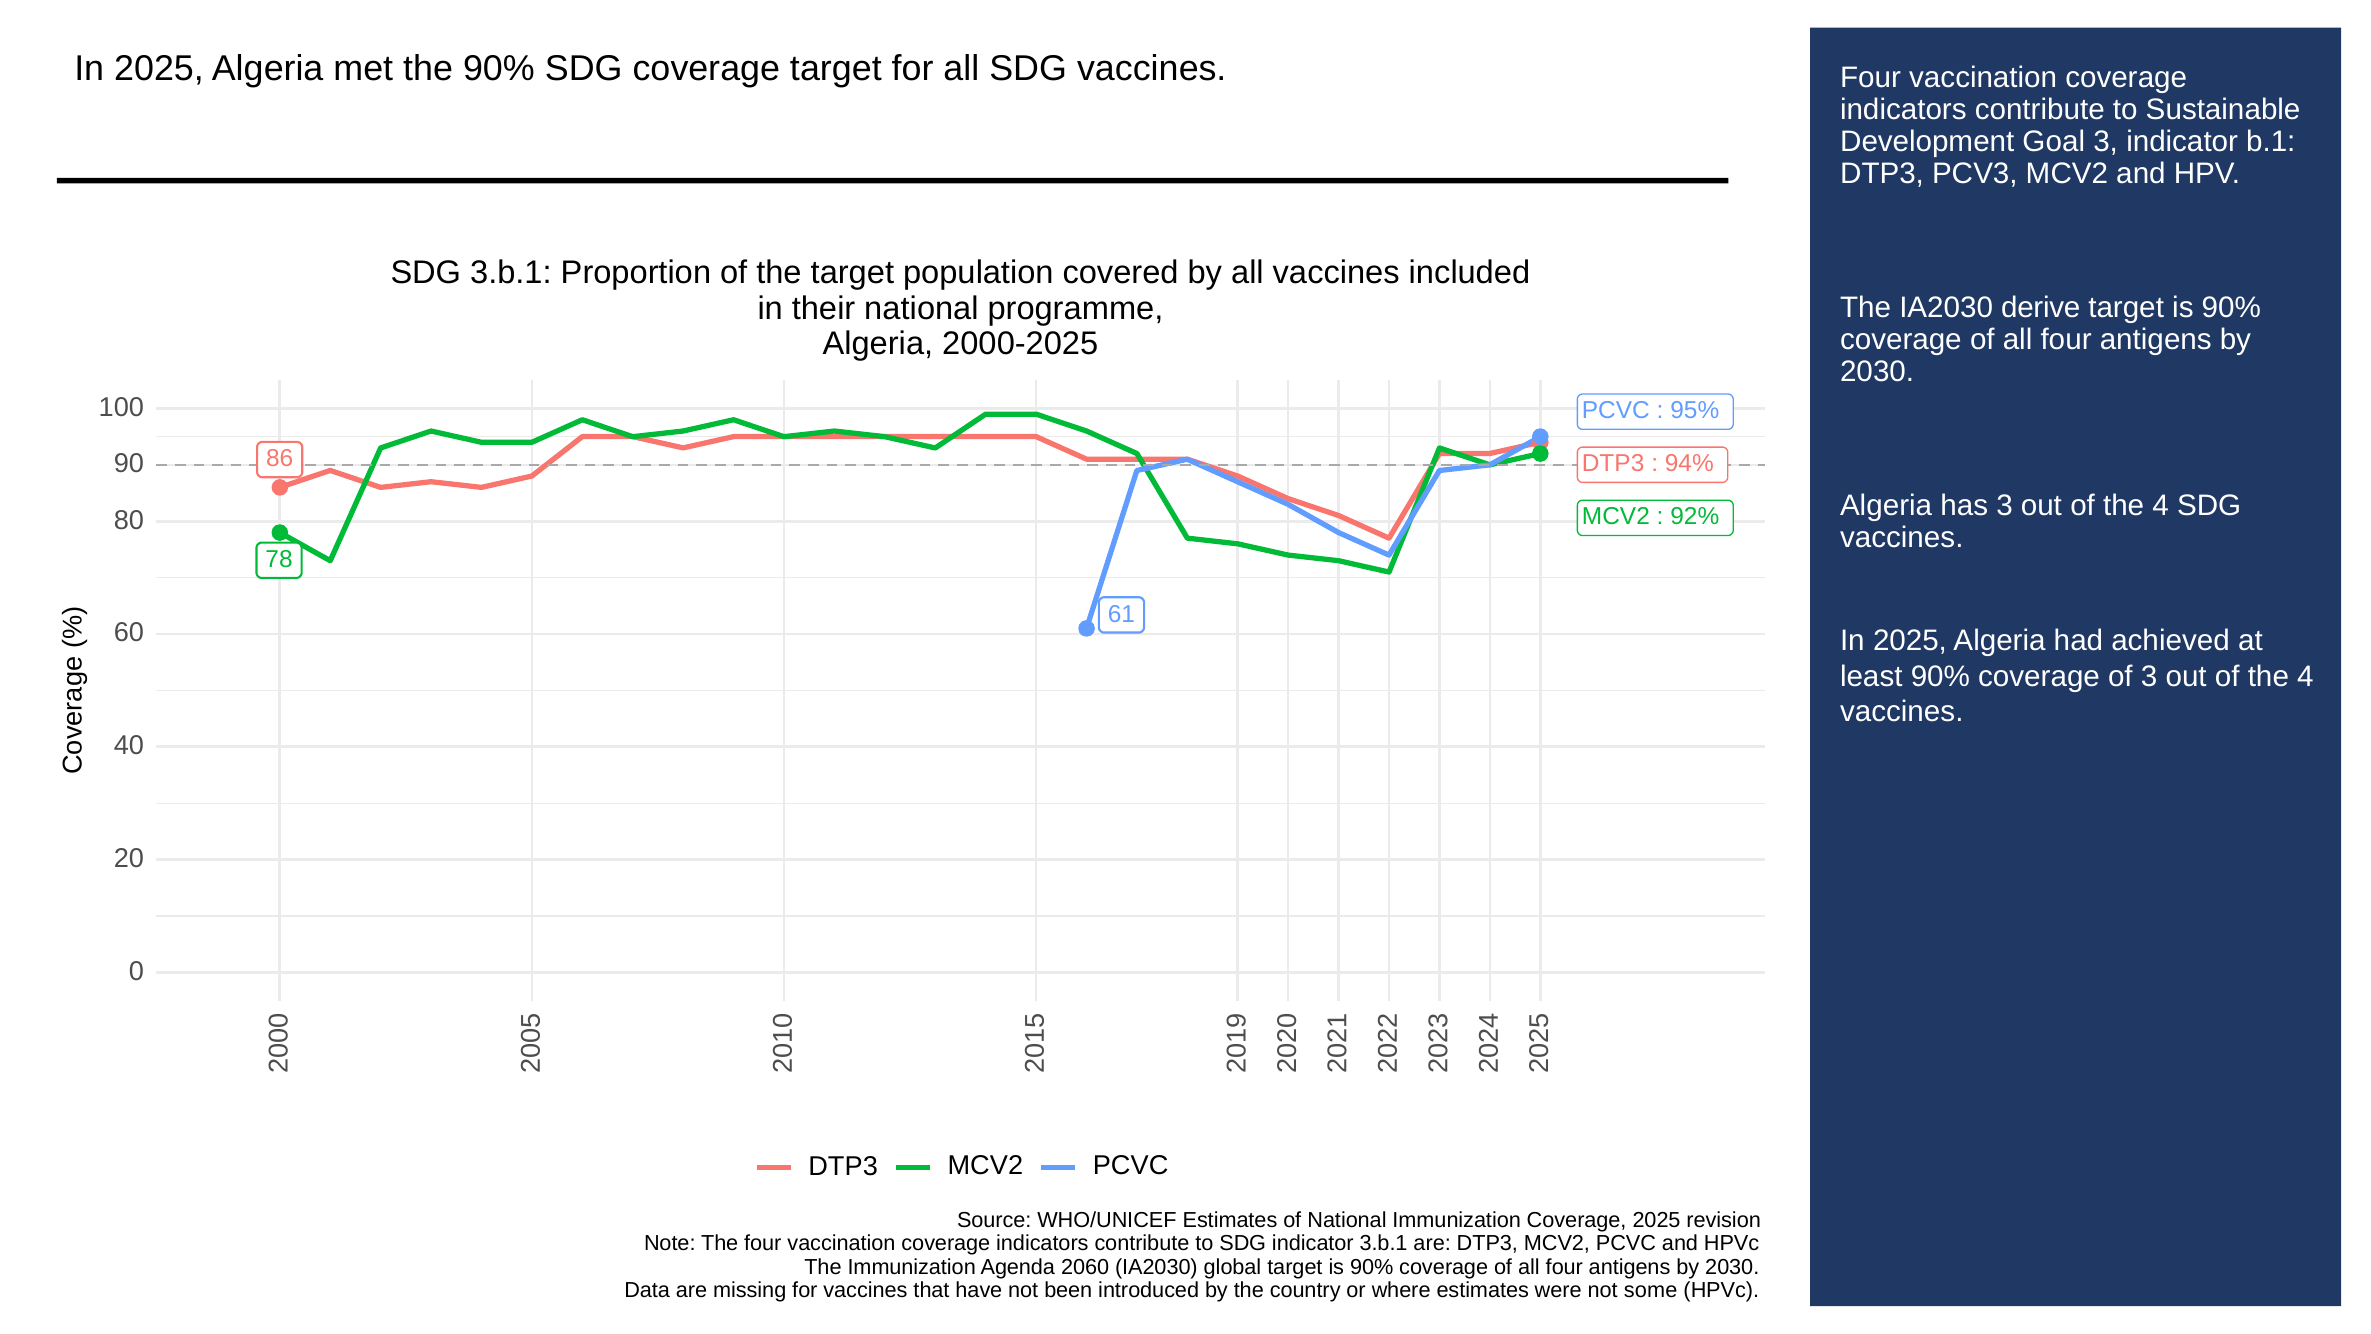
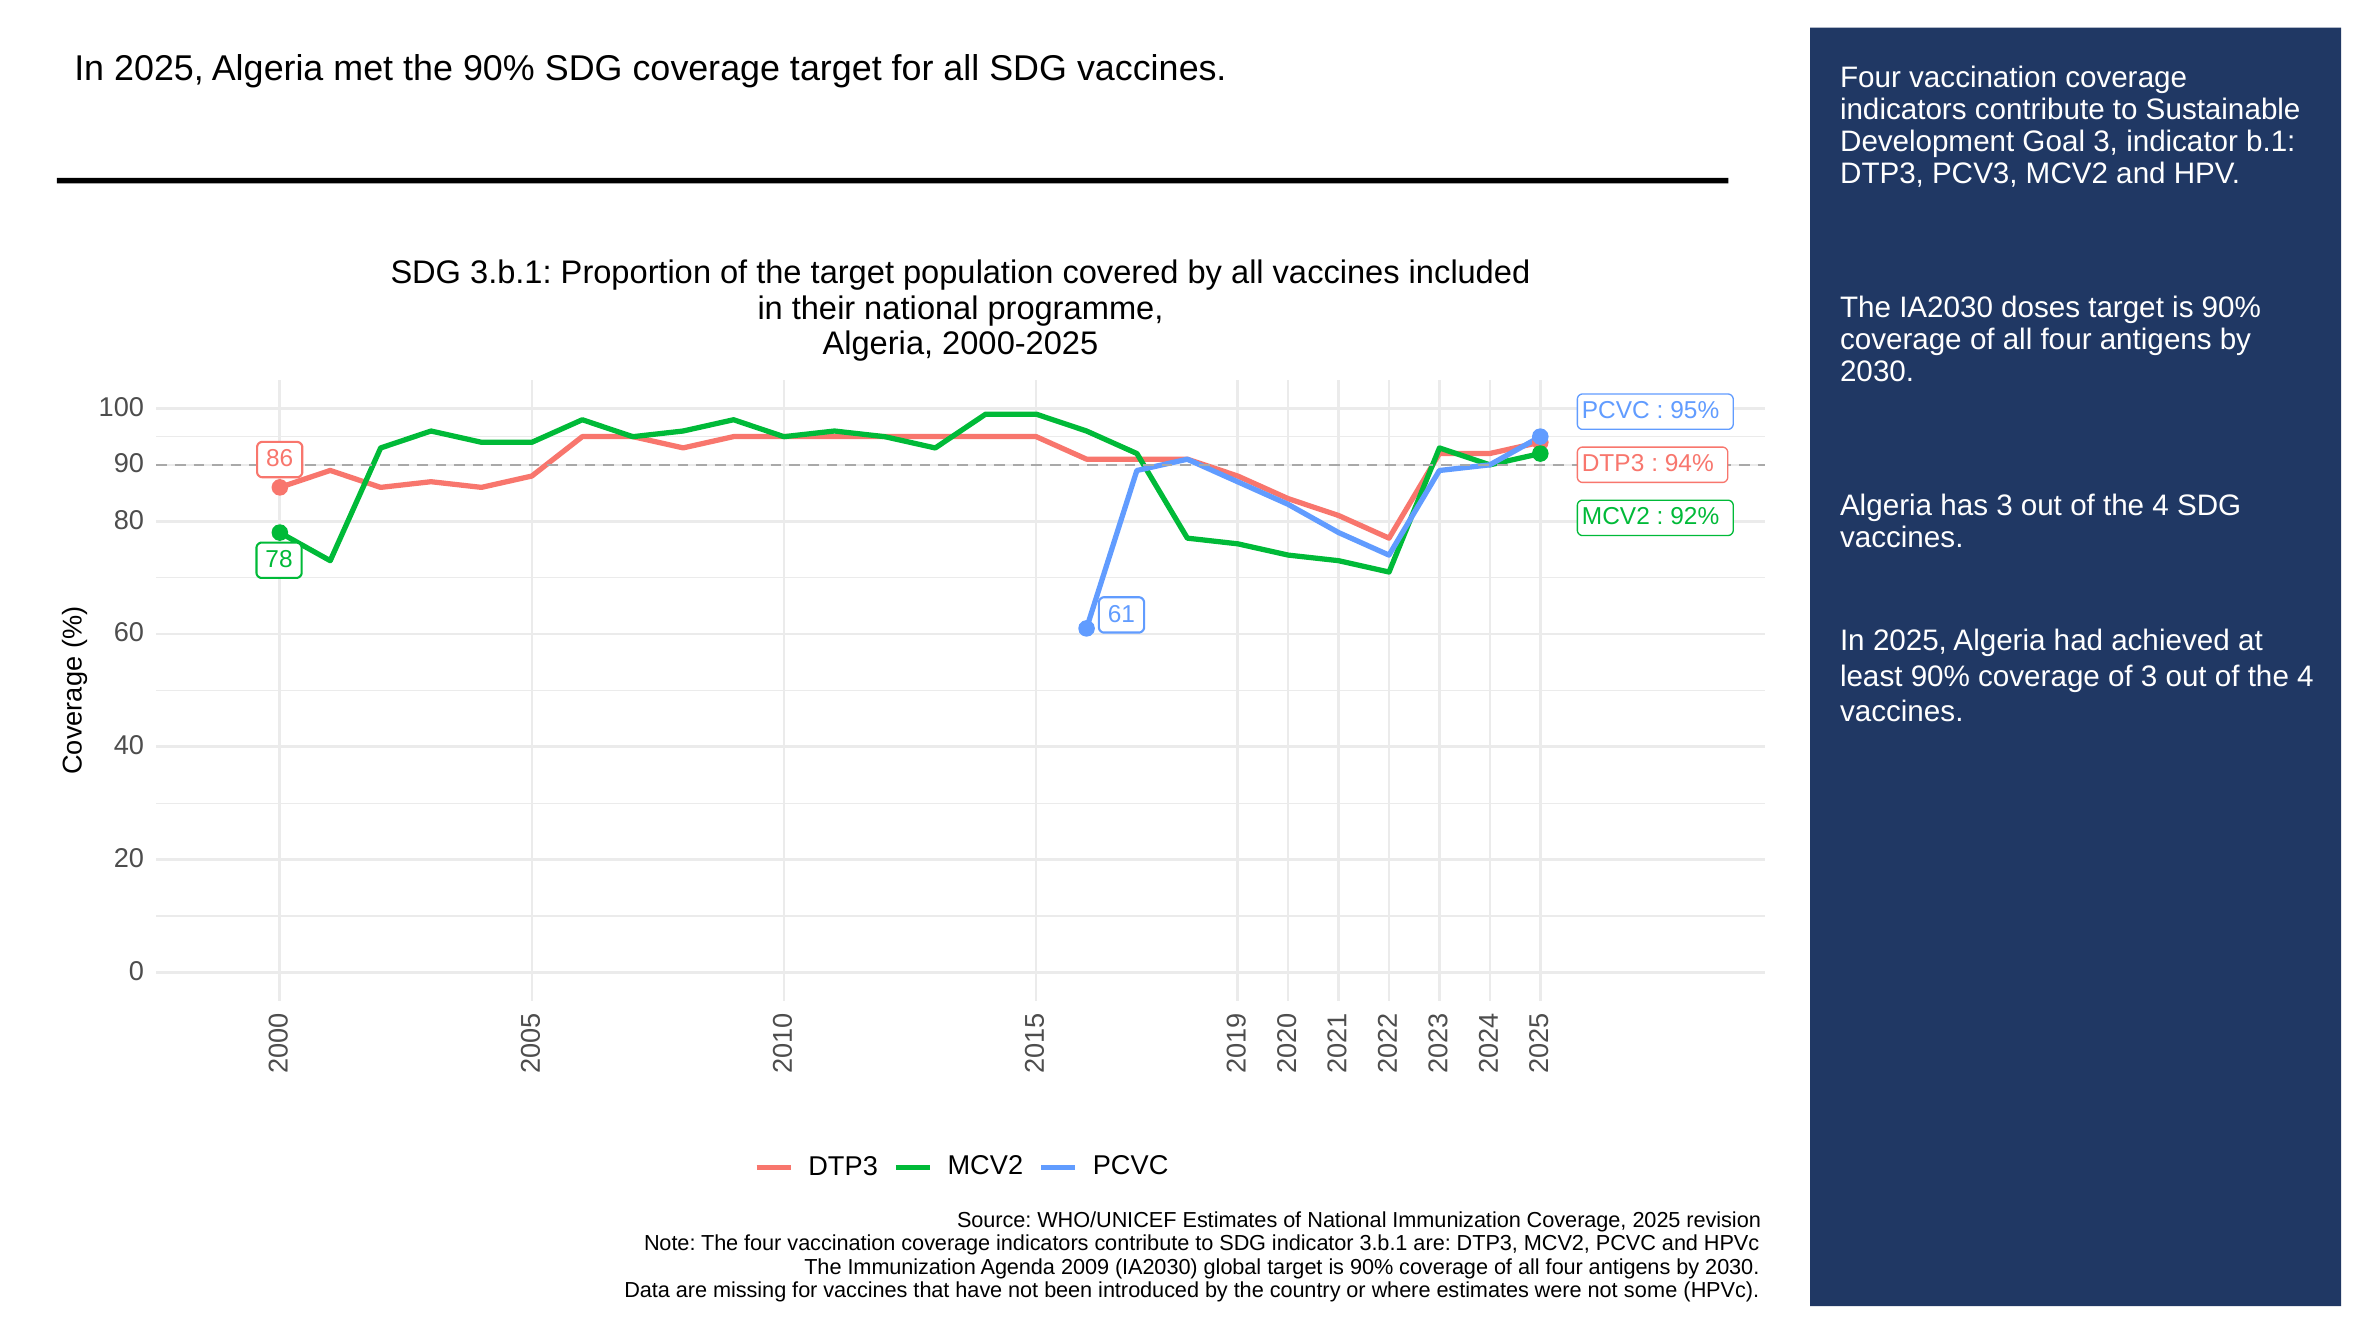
derive: derive -> doses
2060: 2060 -> 2009
